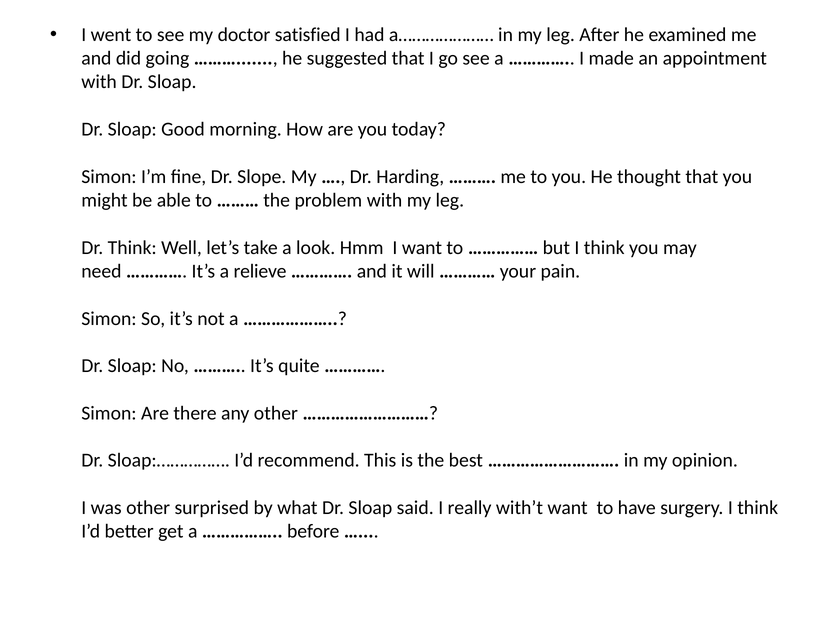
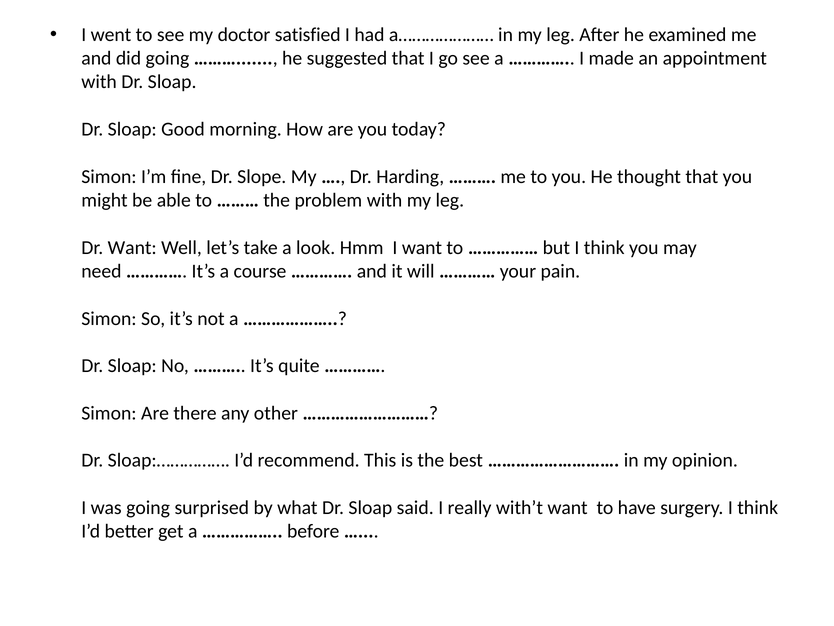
Dr Think: Think -> Want
relieve: relieve -> course
was other: other -> going
